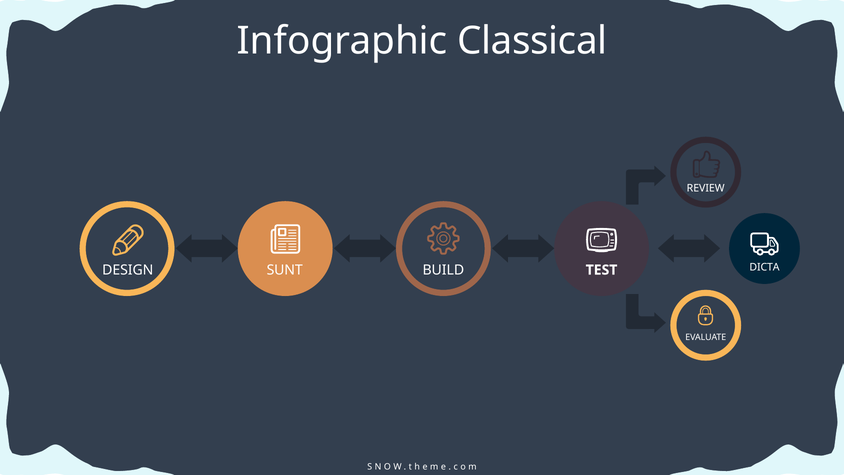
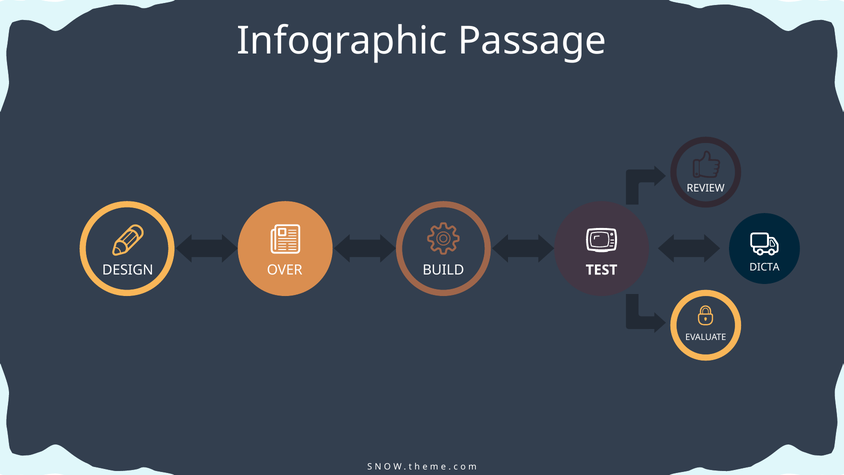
Classical: Classical -> Passage
SUNT: SUNT -> OVER
